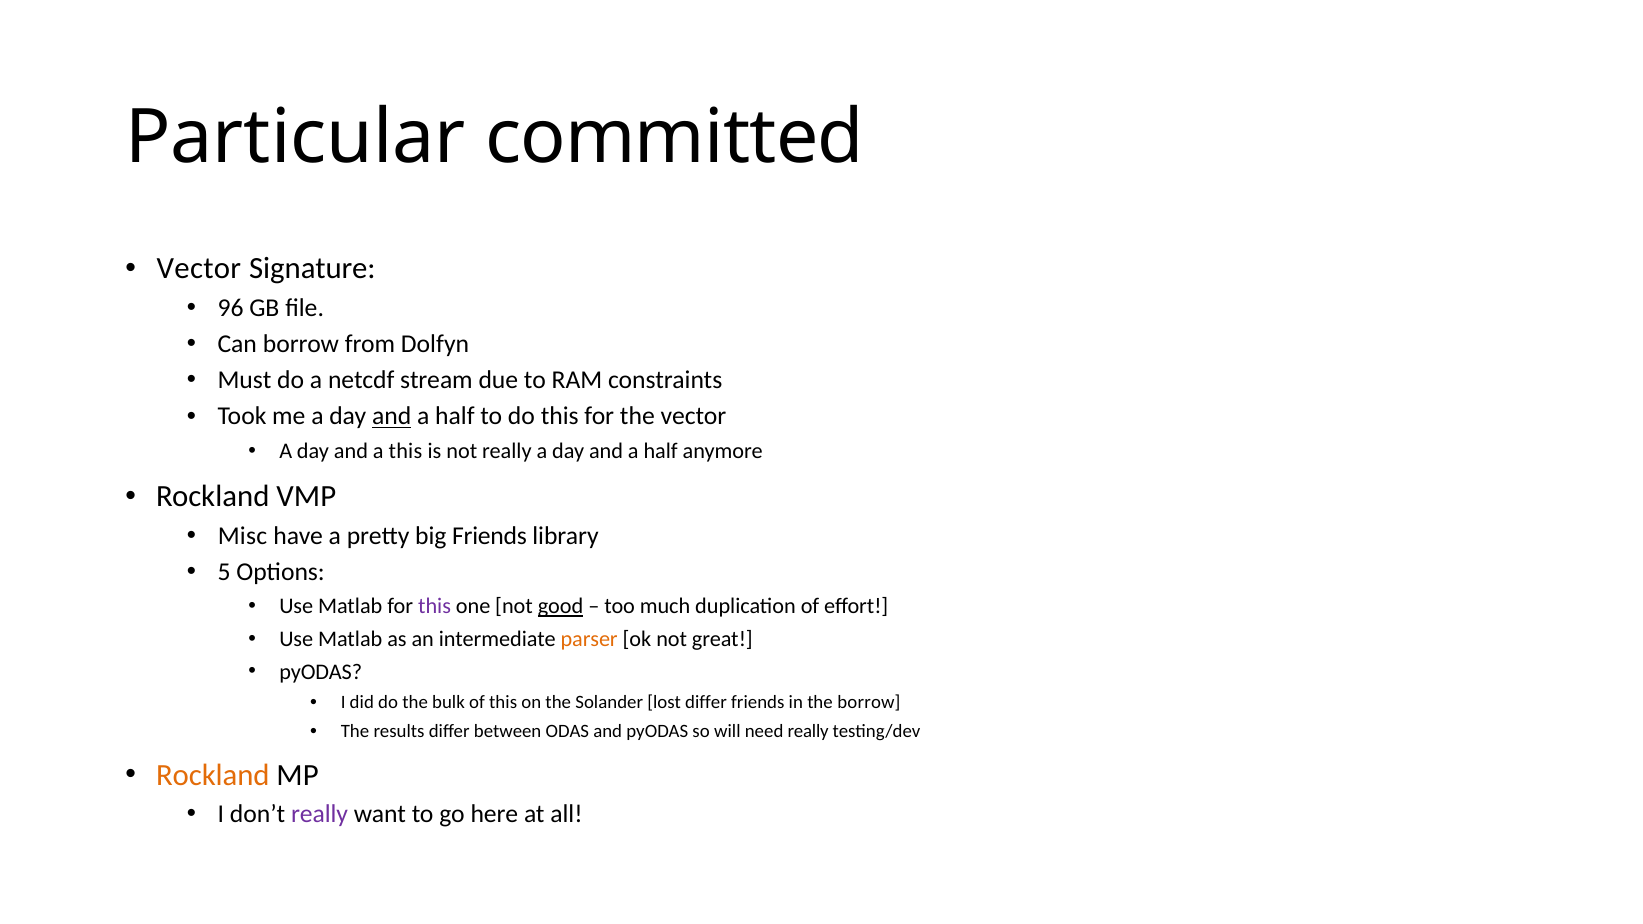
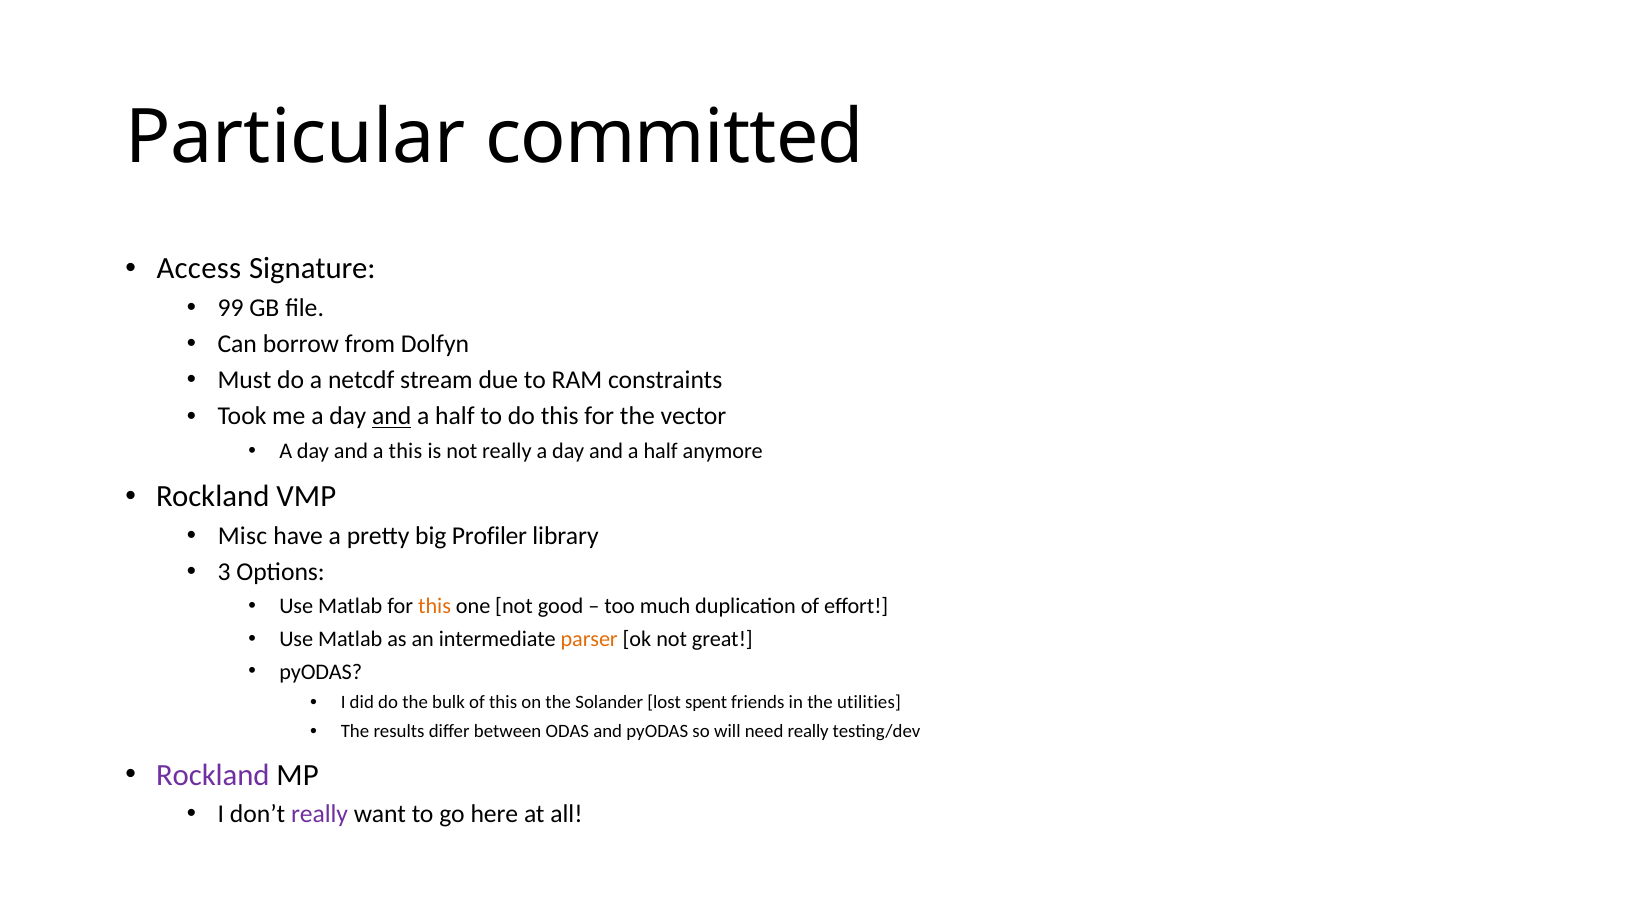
Vector at (199, 269): Vector -> Access
96: 96 -> 99
big Friends: Friends -> Profiler
5: 5 -> 3
this at (435, 607) colour: purple -> orange
good underline: present -> none
lost differ: differ -> spent
the borrow: borrow -> utilities
Rockland at (213, 775) colour: orange -> purple
